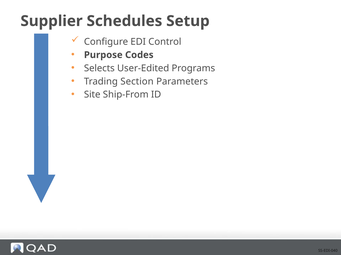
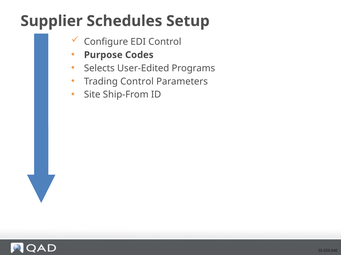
Trading Section: Section -> Control
